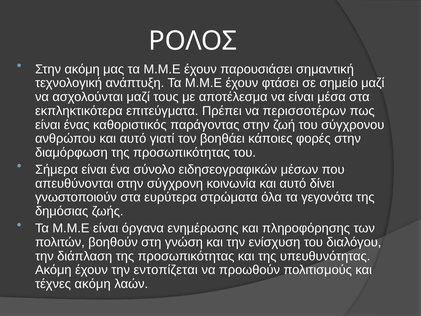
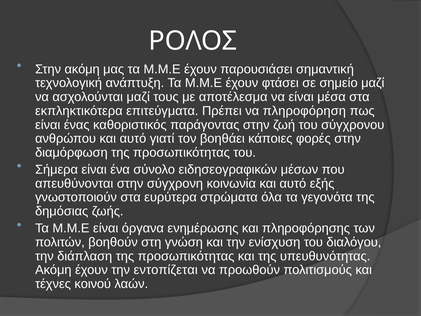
περισσοτέρων: περισσοτέρων -> πληροφόρηση
δίνει: δίνει -> εξής
τέχνες ακόμη: ακόμη -> κοινού
